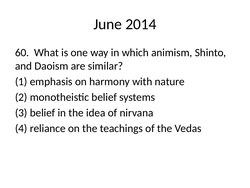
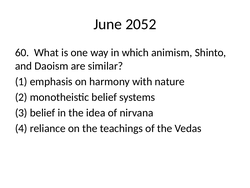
2014: 2014 -> 2052
